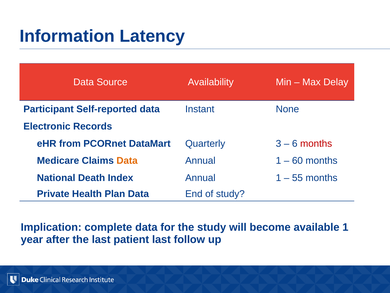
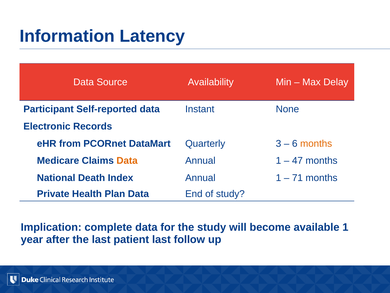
months at (316, 143) colour: red -> orange
60: 60 -> 47
55: 55 -> 71
